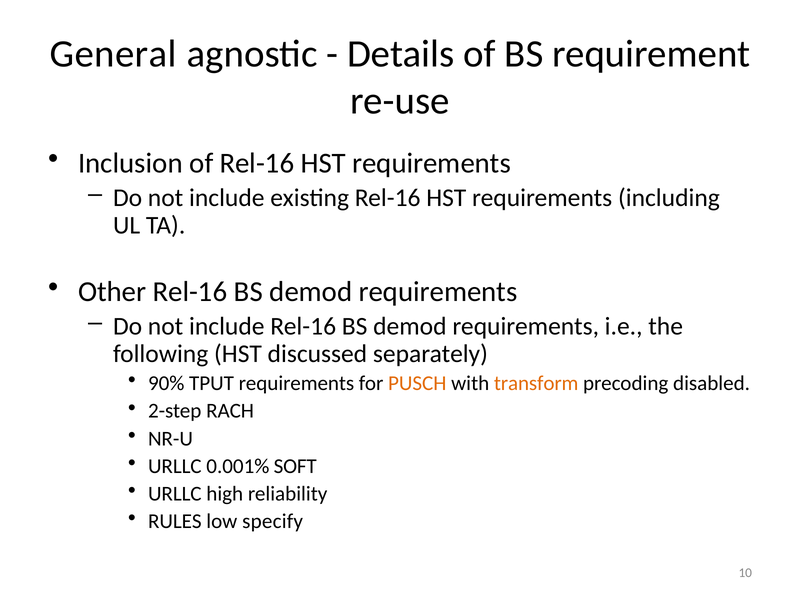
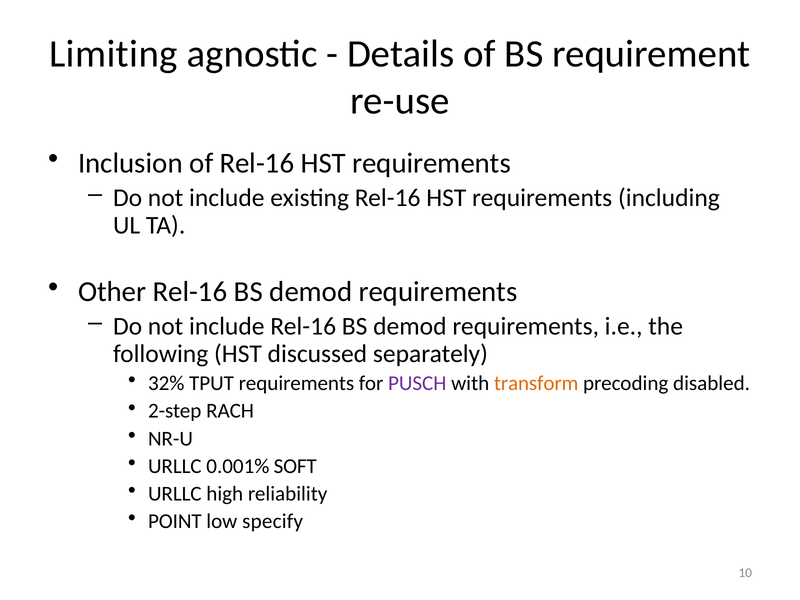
General: General -> Limiting
90%: 90% -> 32%
PUSCH colour: orange -> purple
RULES: RULES -> POINT
